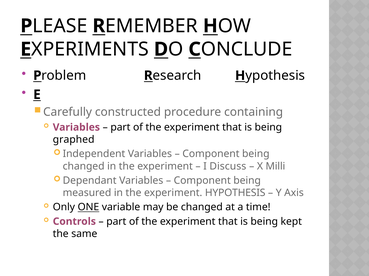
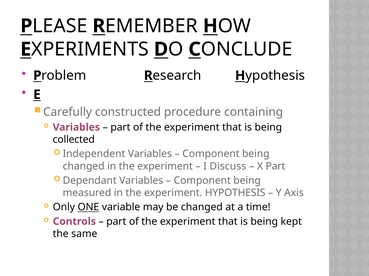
graphed: graphed -> collected
X Milli: Milli -> Part
